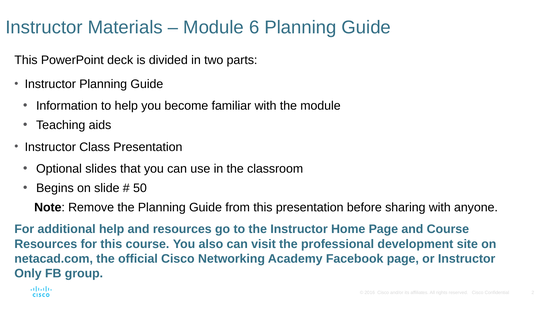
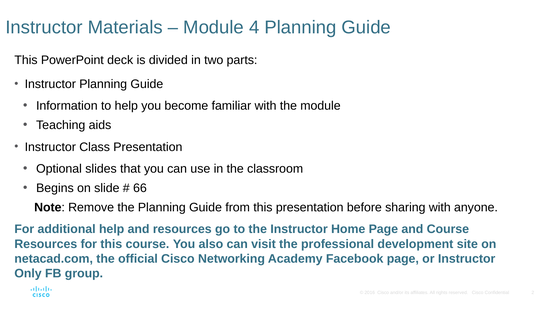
6: 6 -> 4
50: 50 -> 66
